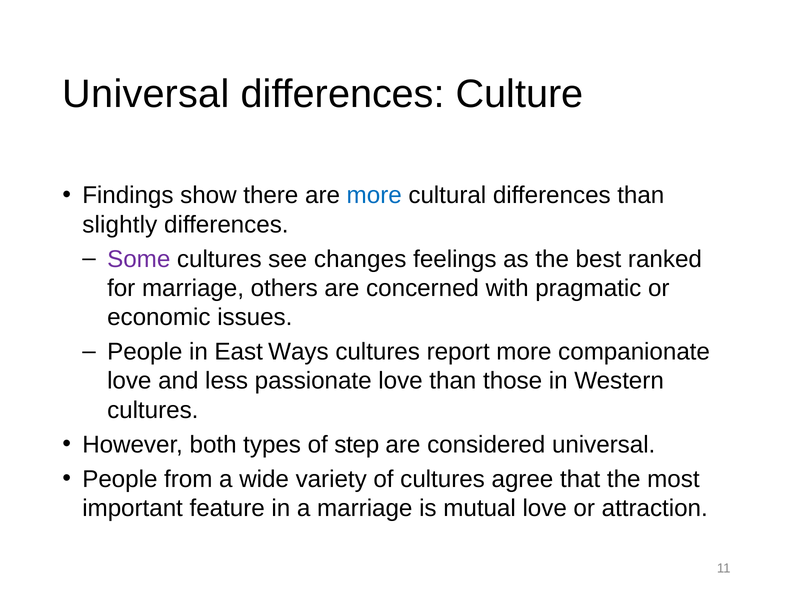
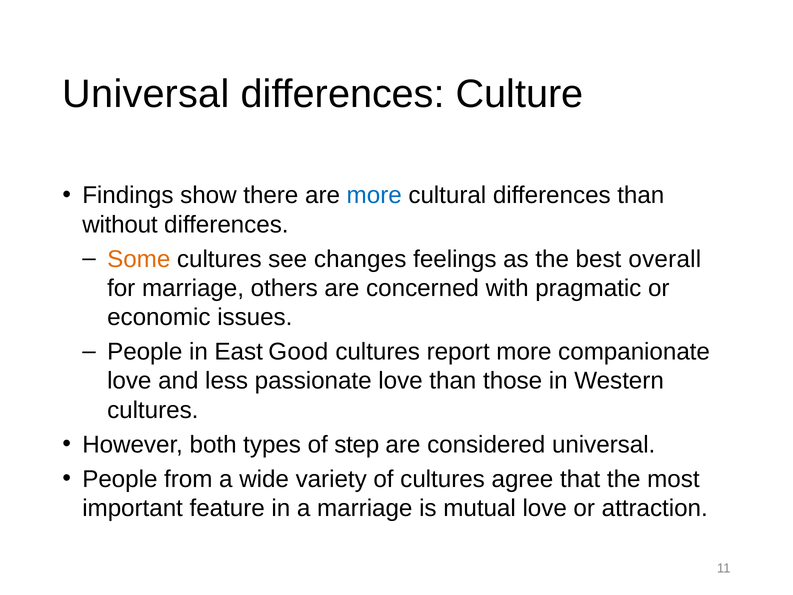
slightly: slightly -> without
Some colour: purple -> orange
ranked: ranked -> overall
Ways: Ways -> Good
